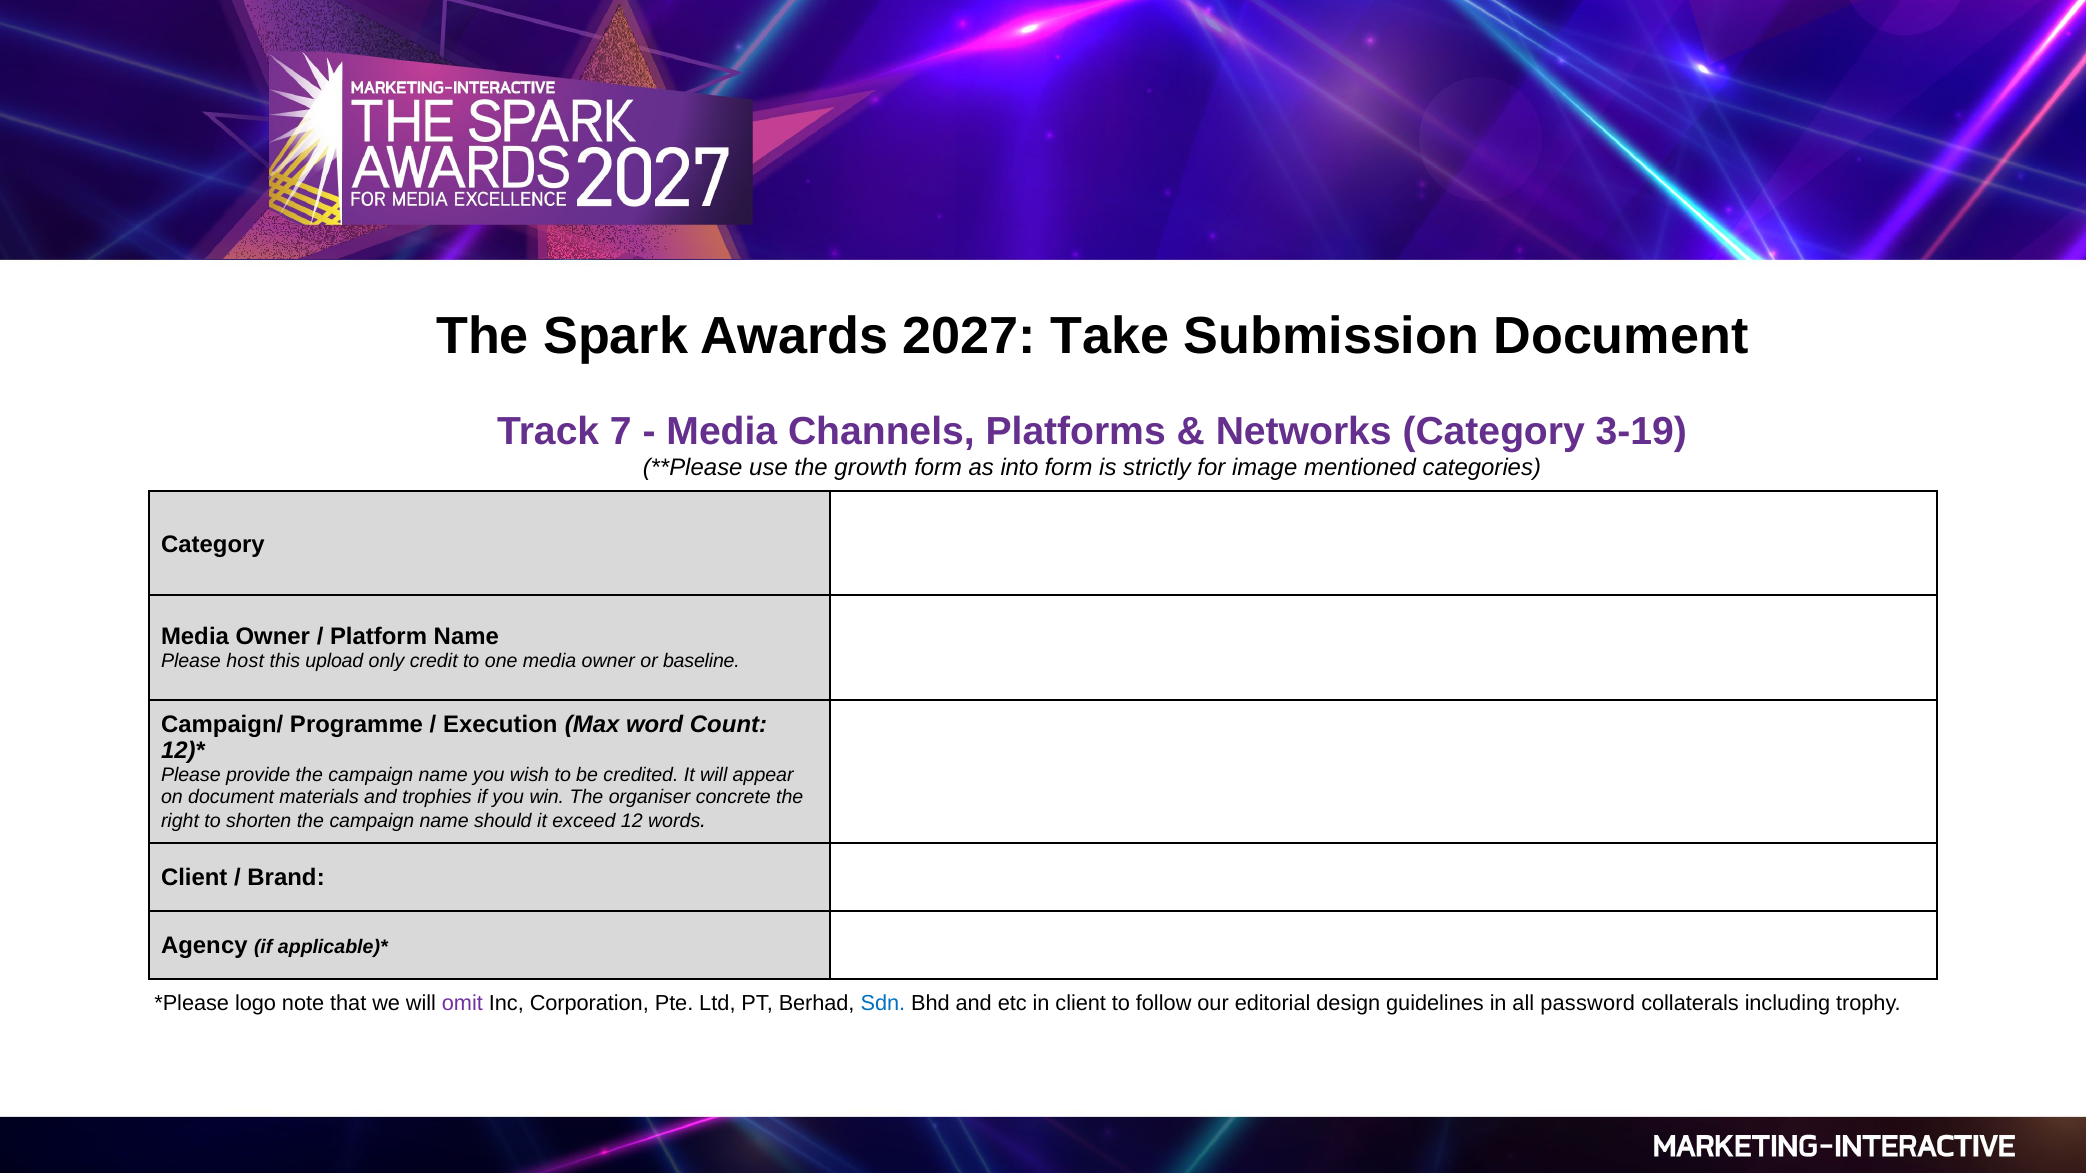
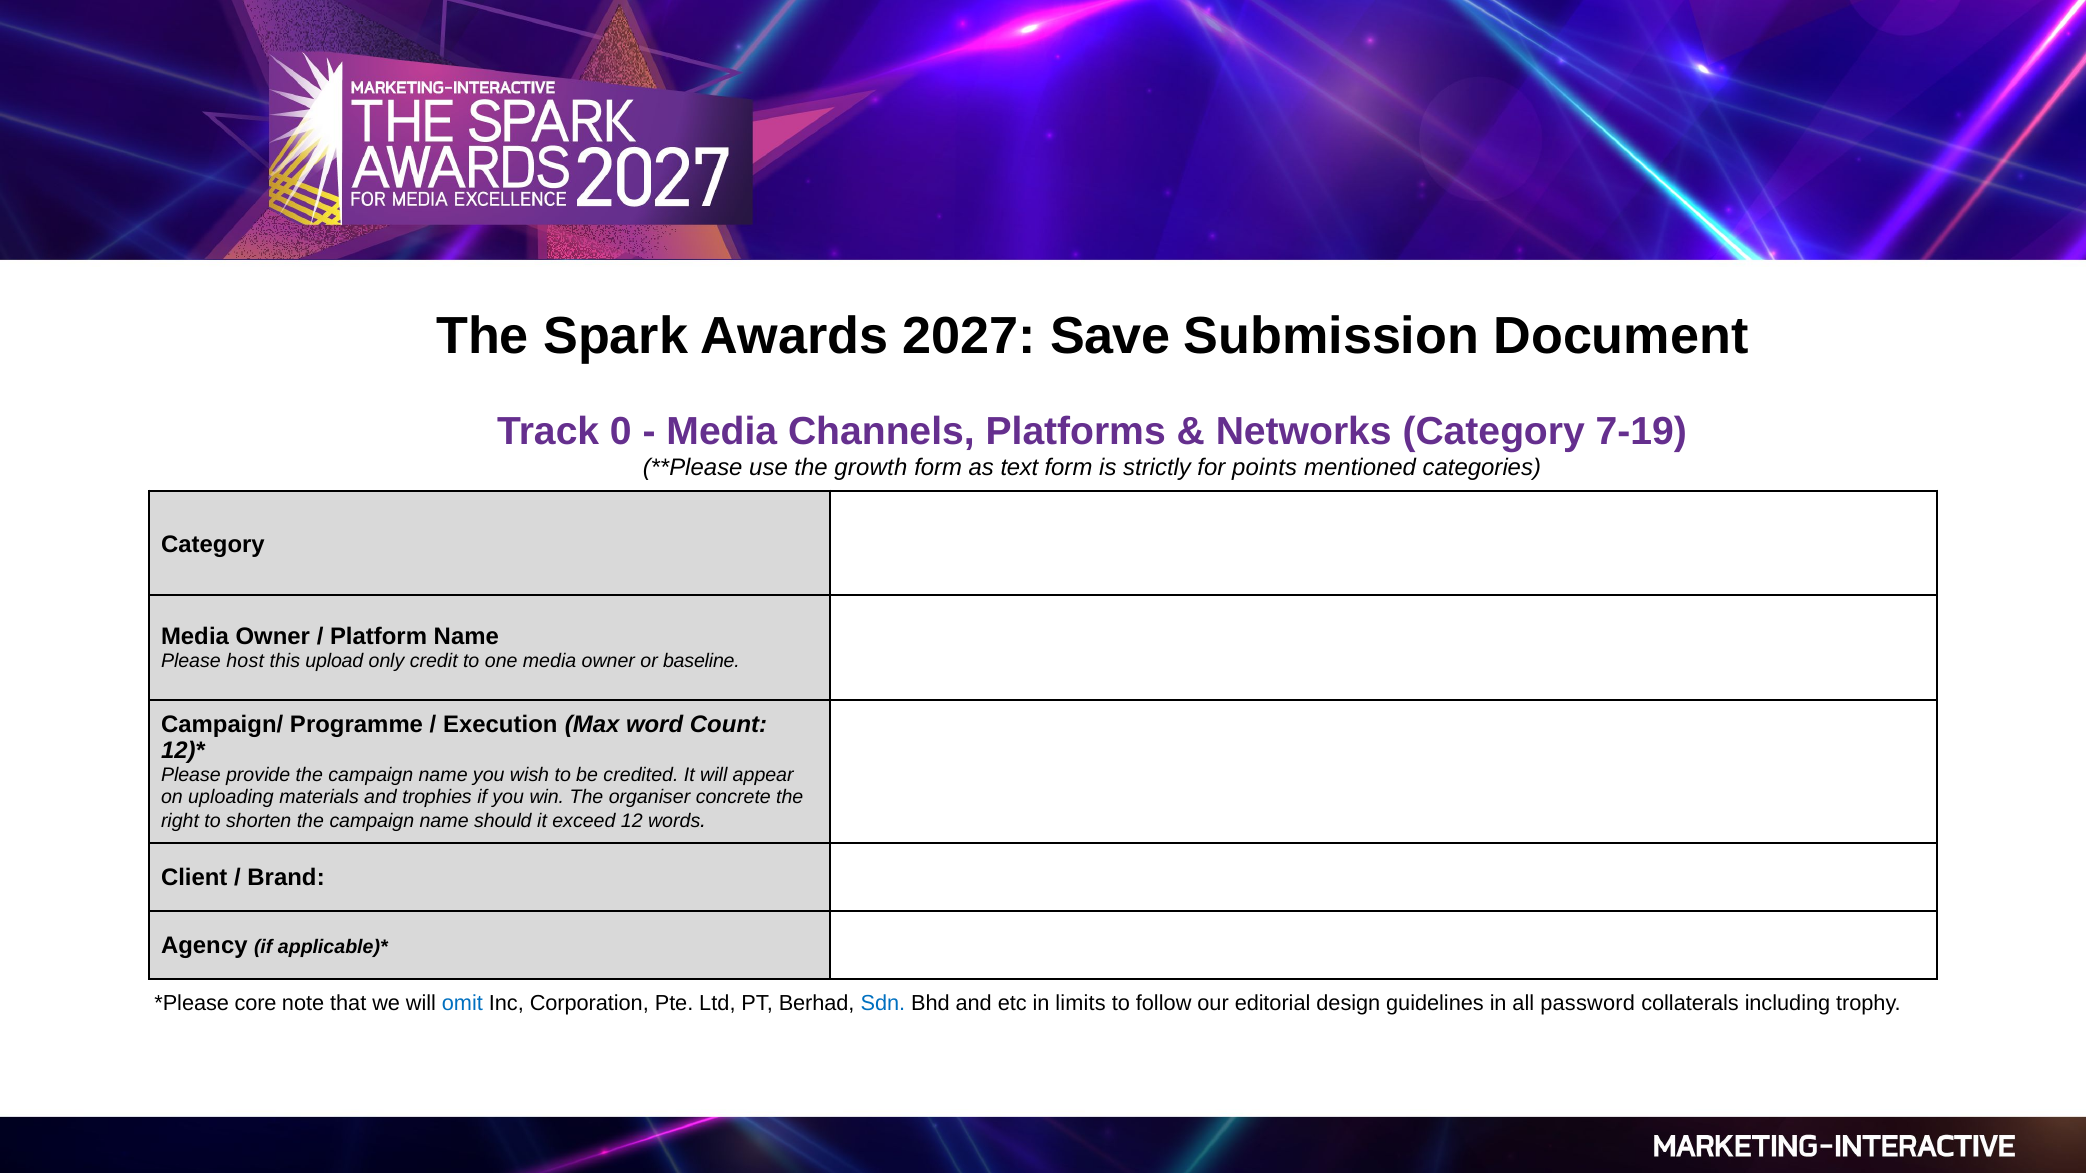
Take: Take -> Save
7: 7 -> 0
3-19: 3-19 -> 7-19
into: into -> text
image: image -> points
on document: document -> uploading
logo: logo -> core
omit colour: purple -> blue
in client: client -> limits
